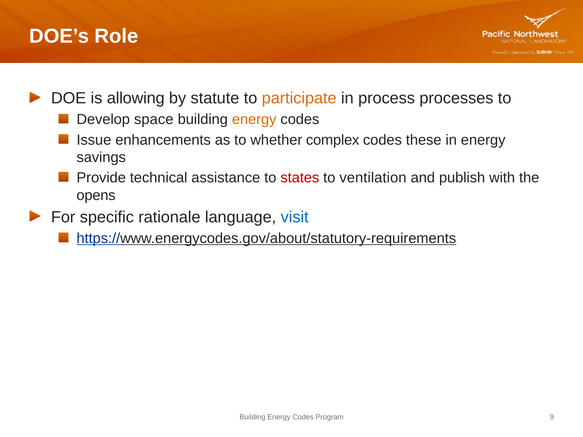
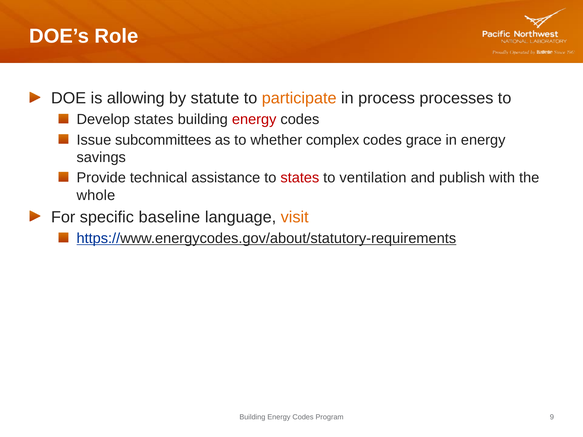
Develop space: space -> states
energy at (254, 120) colour: orange -> red
enhancements: enhancements -> subcommittees
these: these -> grace
opens: opens -> whole
rationale: rationale -> baseline
visit colour: blue -> orange
